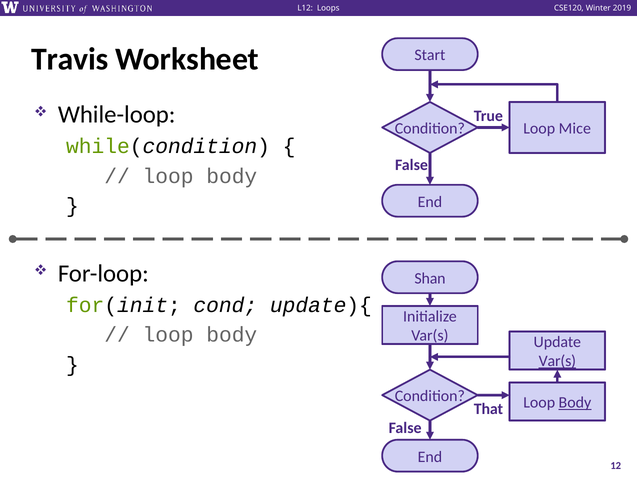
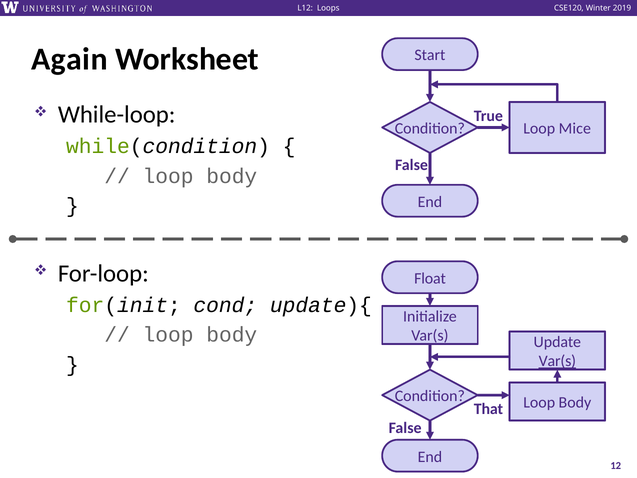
Travis: Travis -> Again
Shan: Shan -> Float
Body at (575, 402) underline: present -> none
